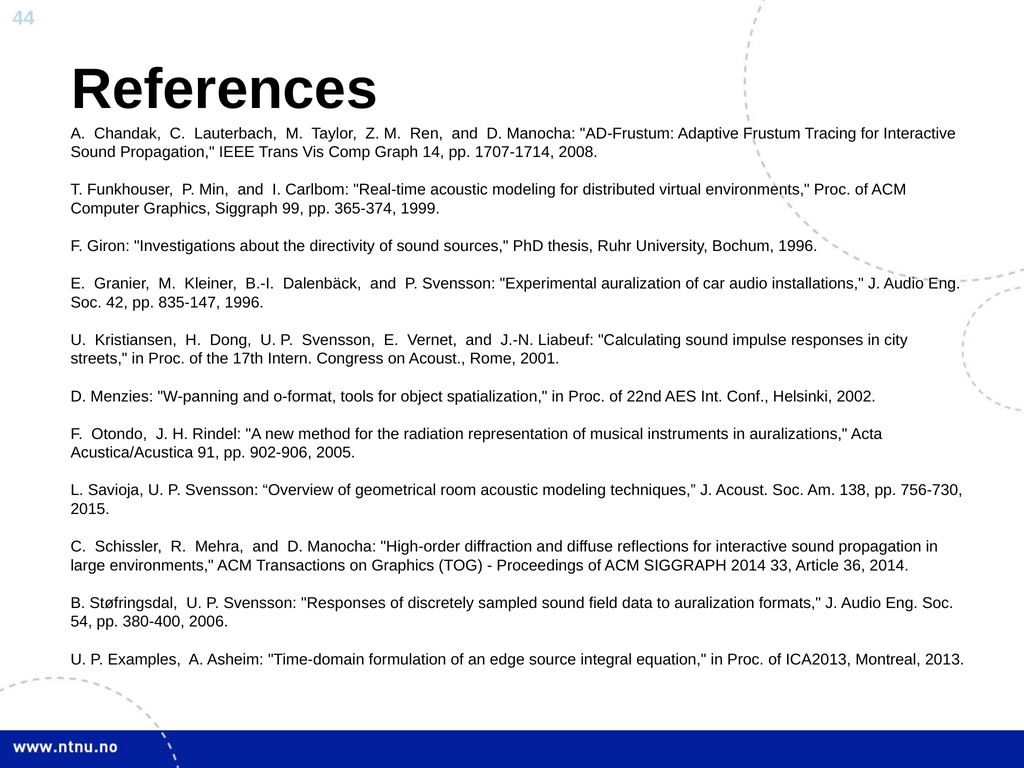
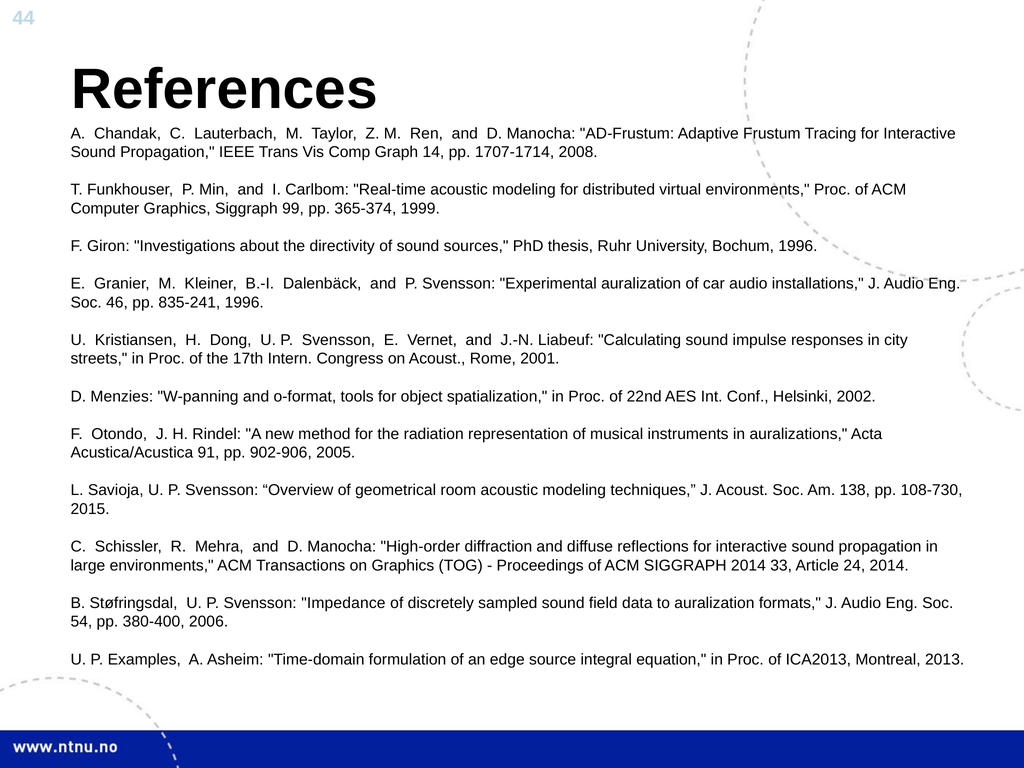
42: 42 -> 46
835-147: 835-147 -> 835-241
756-730: 756-730 -> 108-730
36: 36 -> 24
Svensson Responses: Responses -> Impedance
